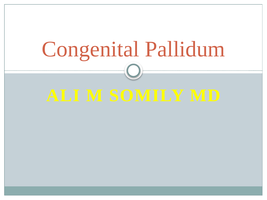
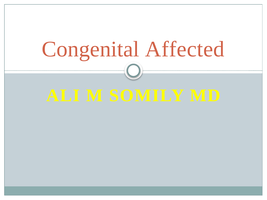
Pallidum: Pallidum -> Affected
